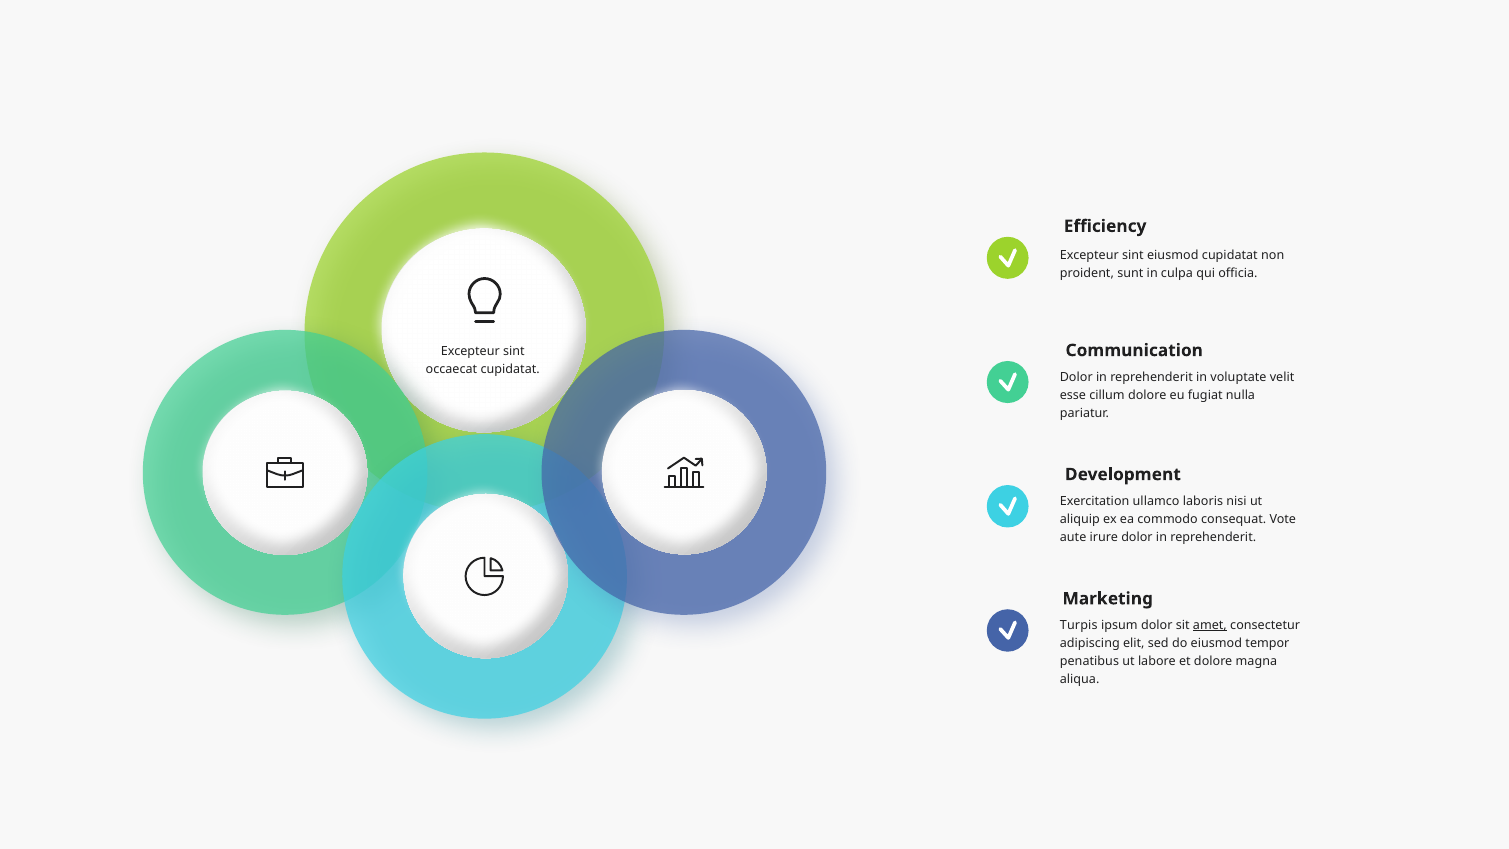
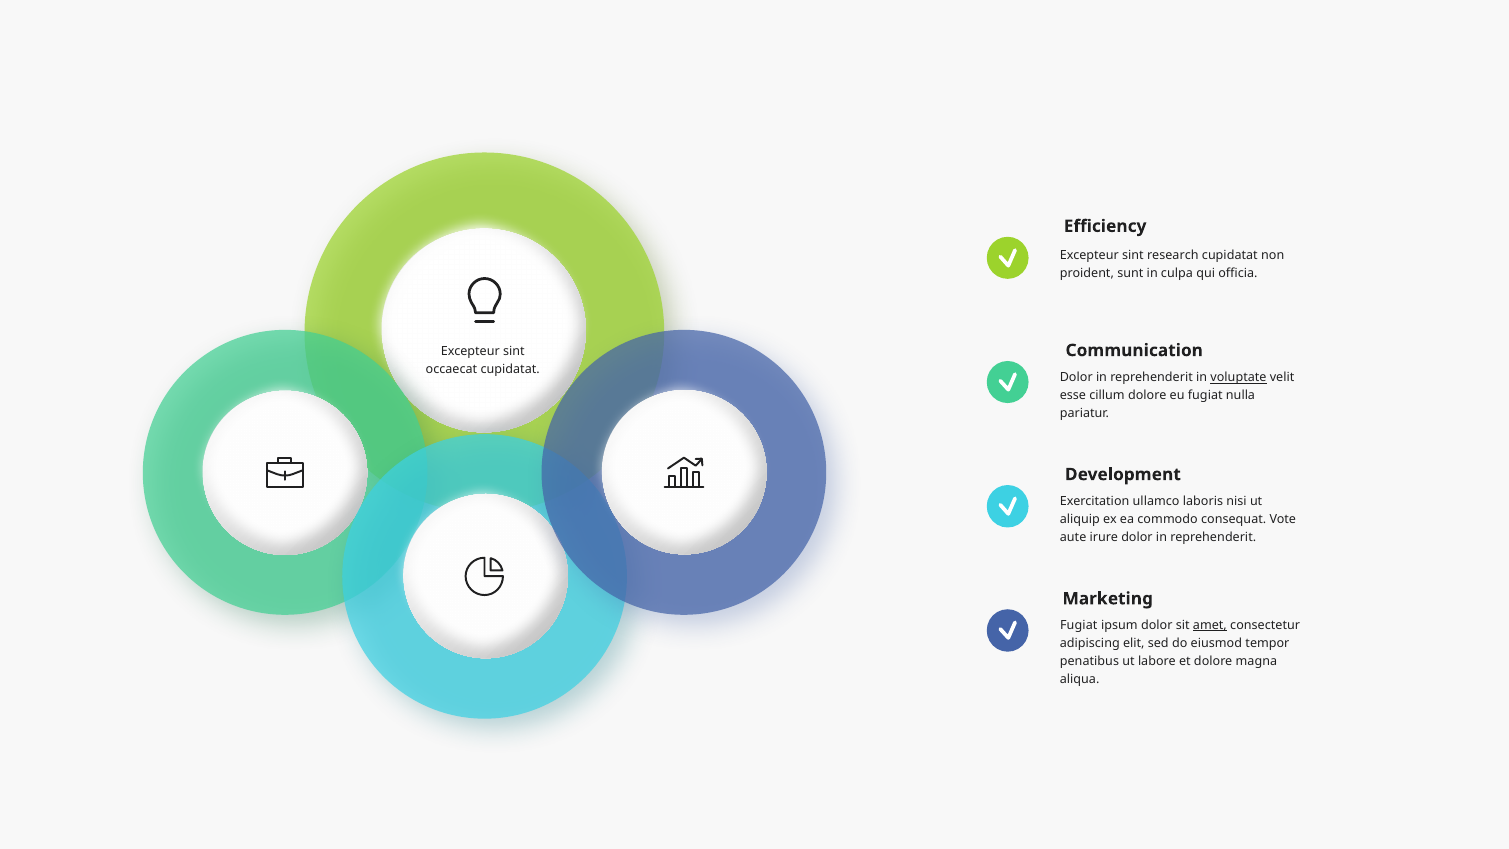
sint eiusmod: eiusmod -> research
voluptate underline: none -> present
Turpis at (1079, 625): Turpis -> Fugiat
